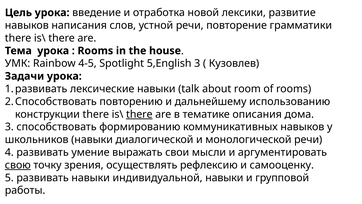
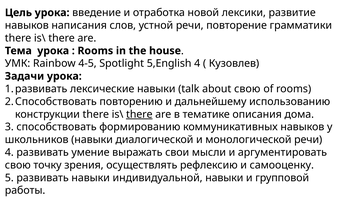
5,English 3: 3 -> 4
about room: room -> свою
свою at (18, 165) underline: present -> none
